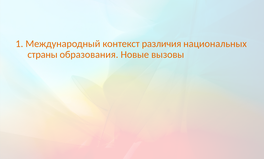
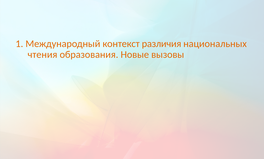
страны: страны -> чтения
